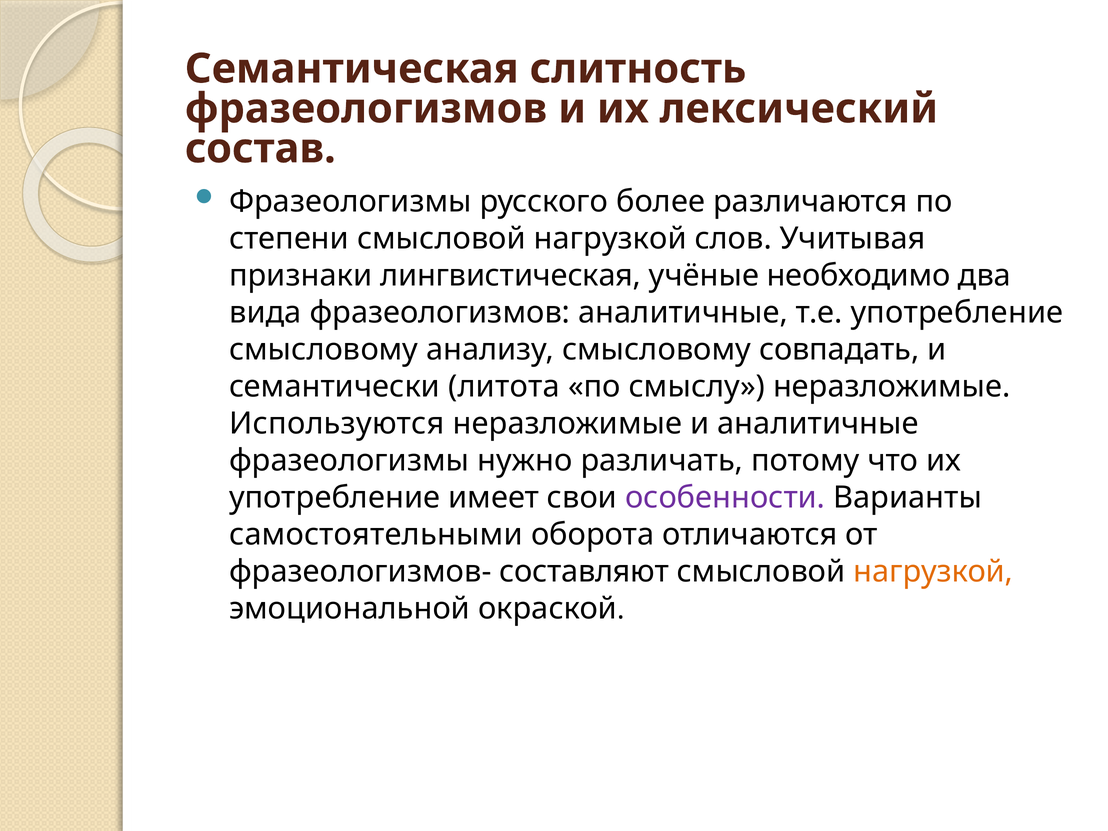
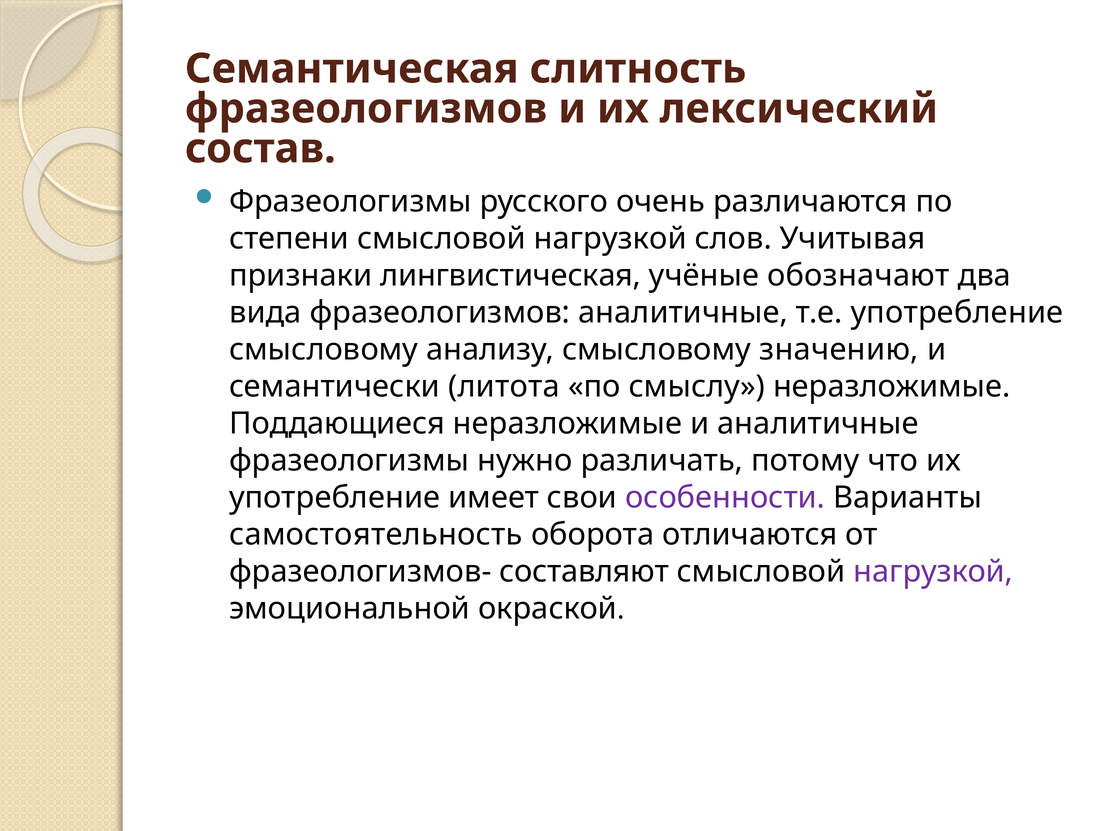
более: более -> очень
необходимо: необходимо -> обозначают
совпадать: совпадать -> значению
Используются: Используются -> Поддающиеся
самостоятельными: самостоятельными -> самостоятельность
нагрузкой at (933, 571) colour: orange -> purple
